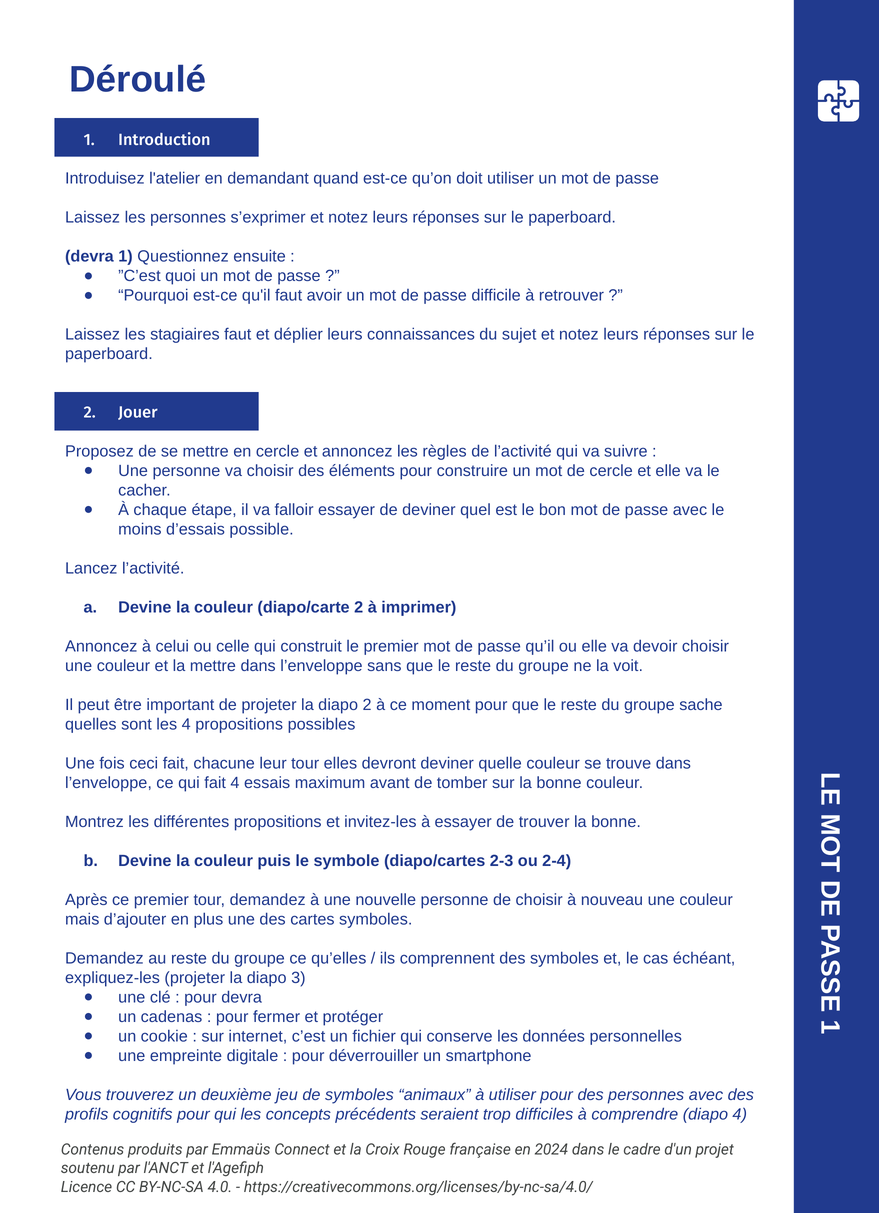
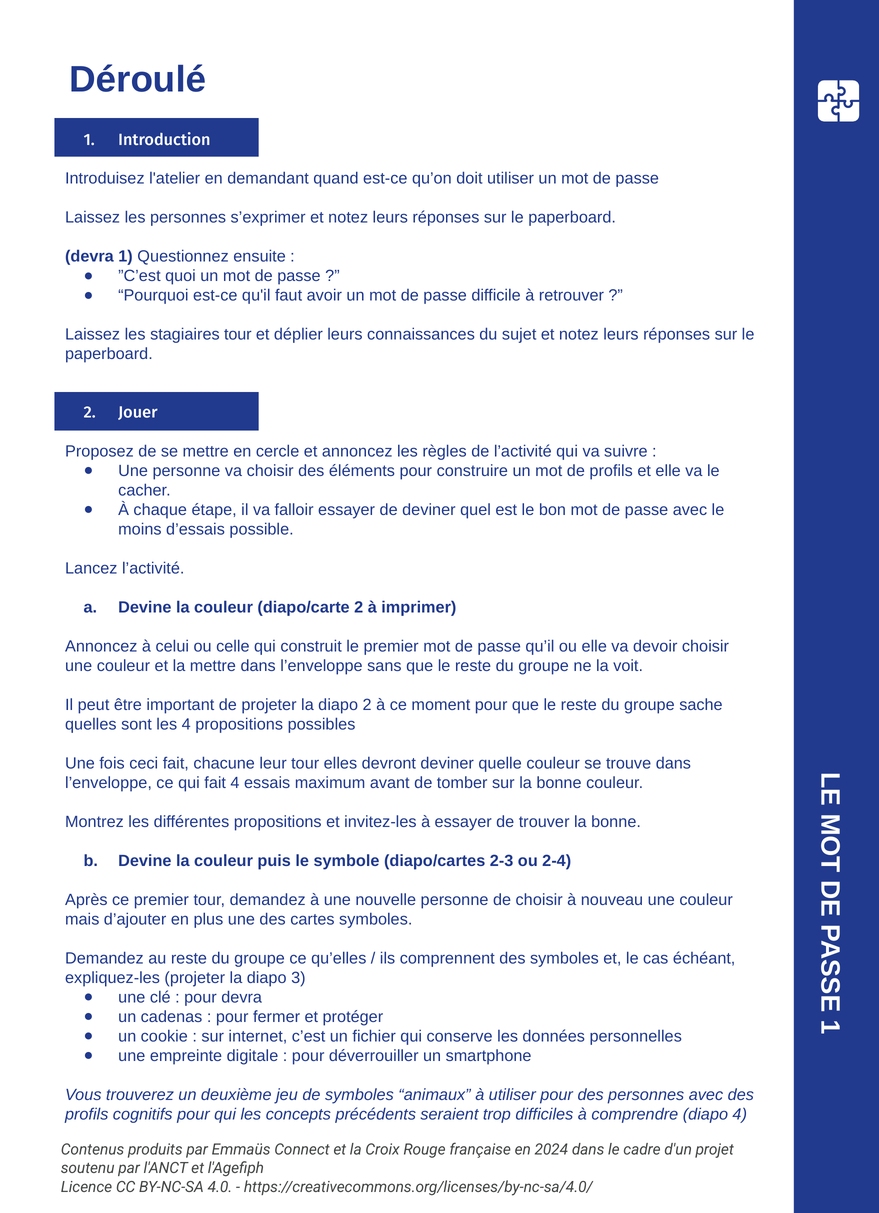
stagiaires faut: faut -> tour
de cercle: cercle -> profils
